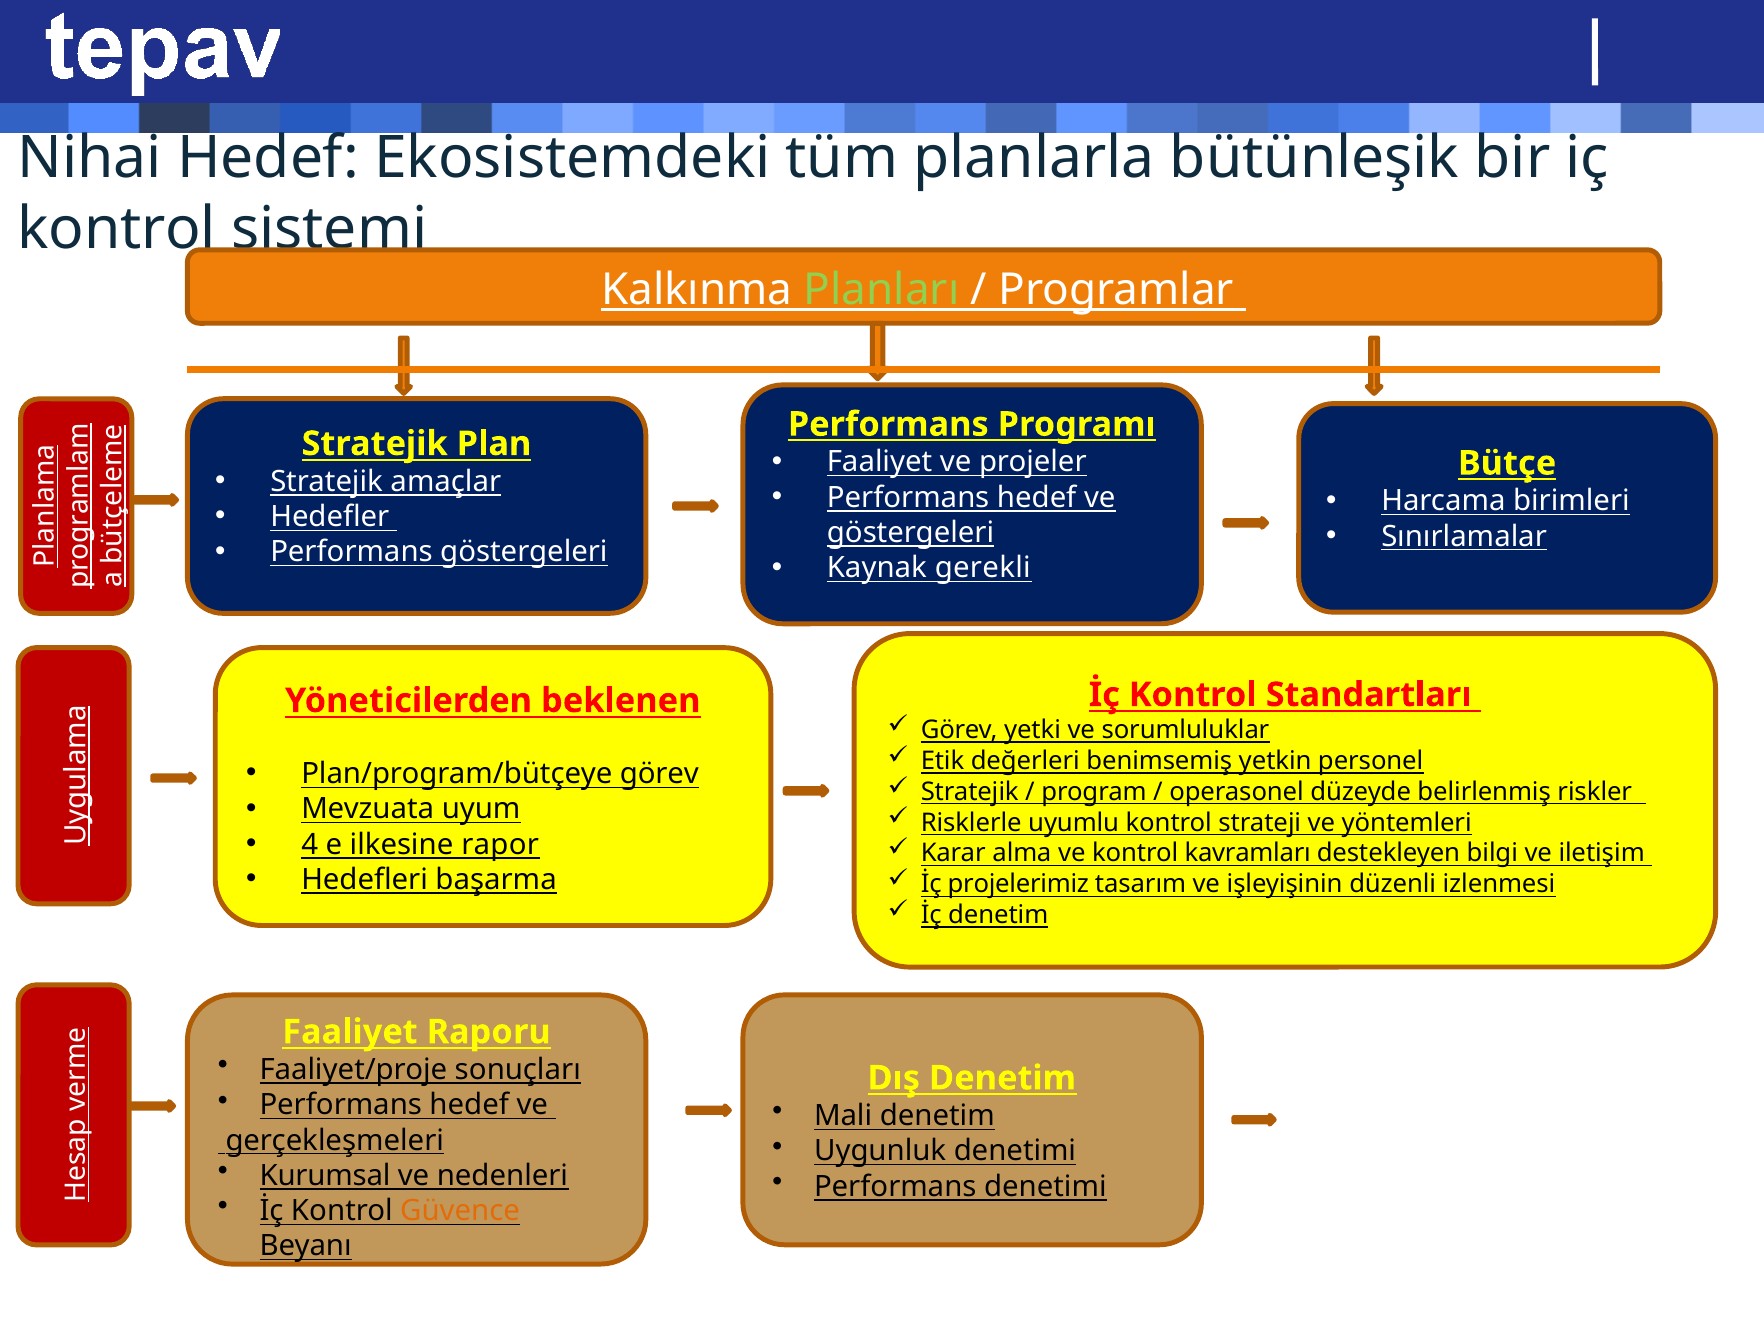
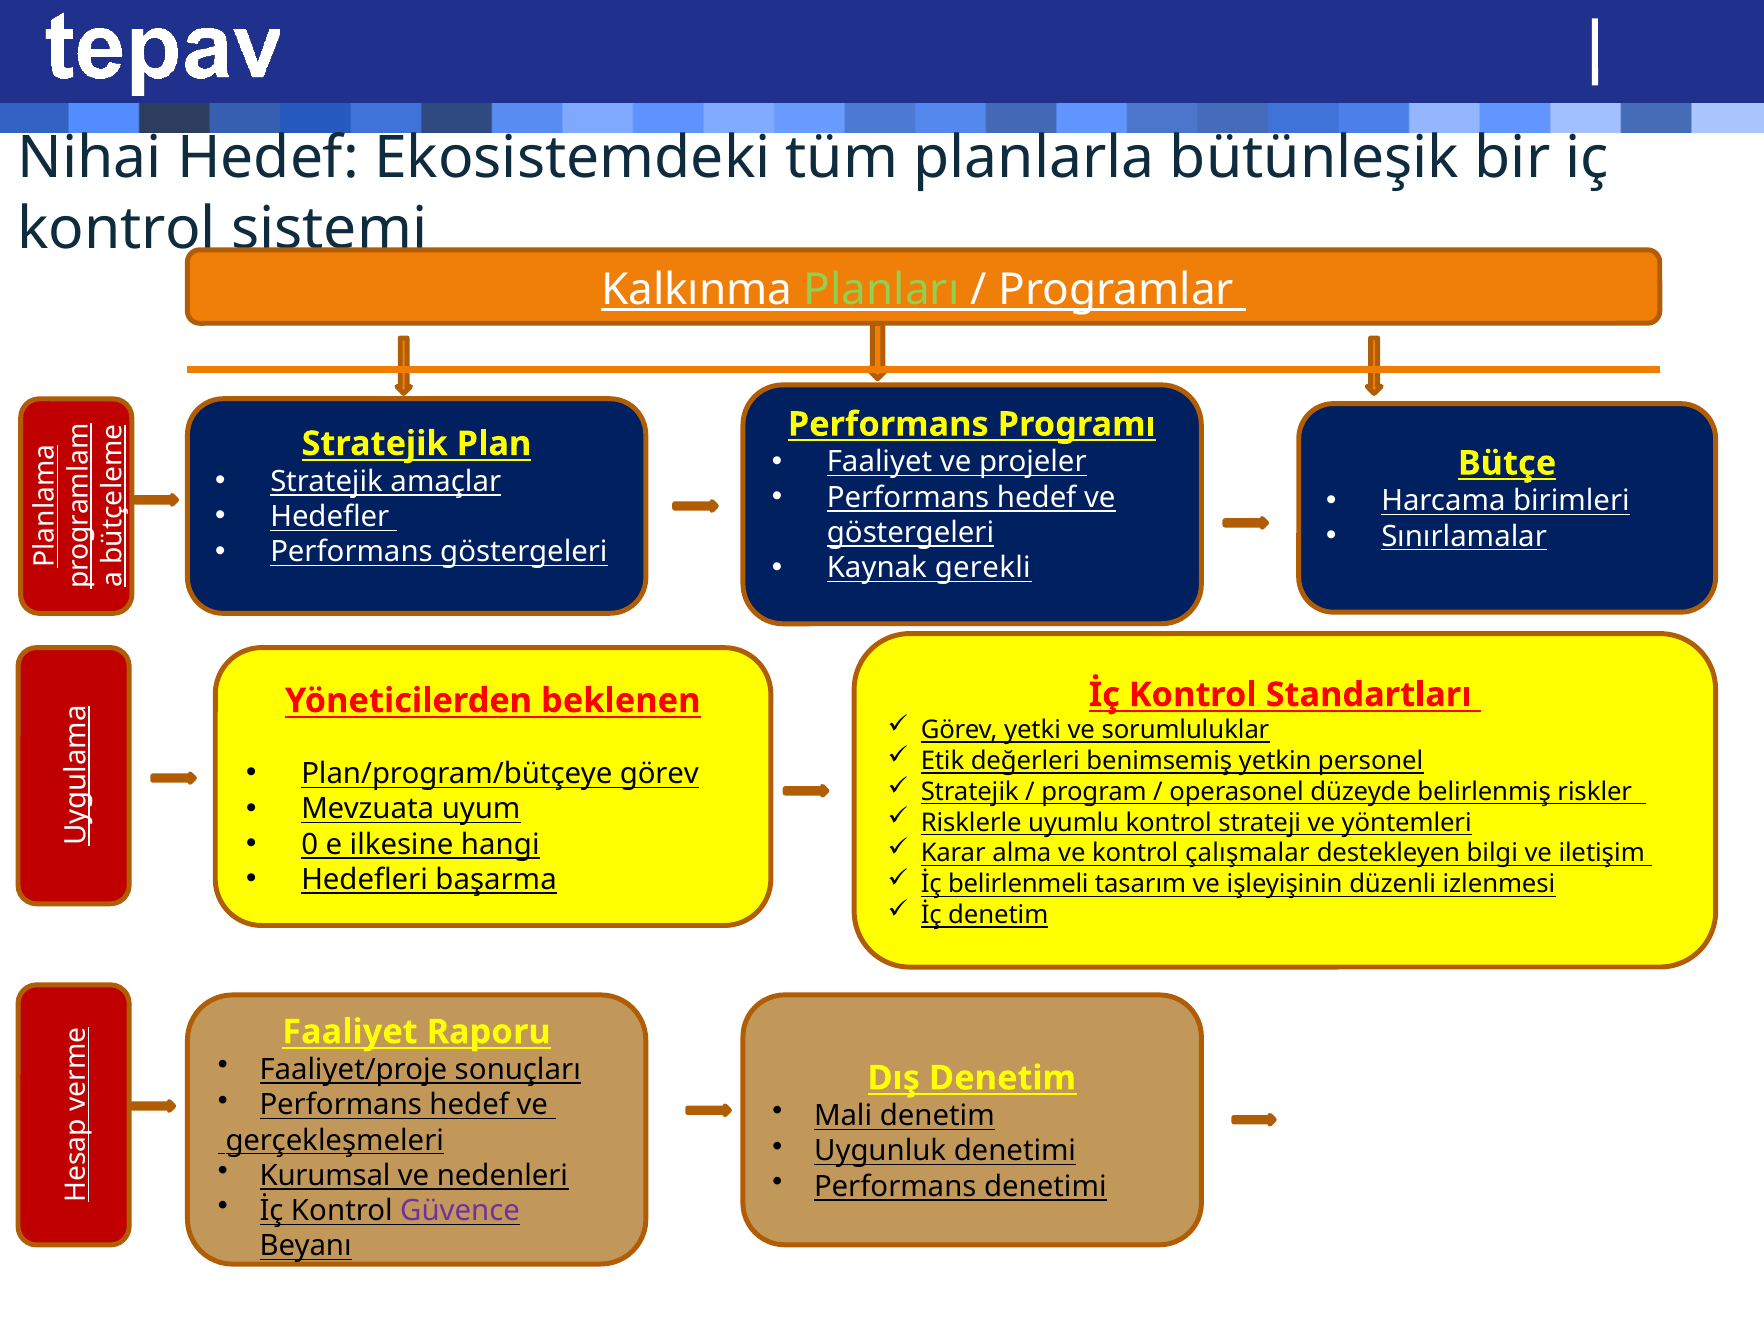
4: 4 -> 0
rapor: rapor -> hangi
kavramları: kavramları -> çalışmalar
projelerimiz: projelerimiz -> belirlenmeli
Güvence colour: orange -> purple
